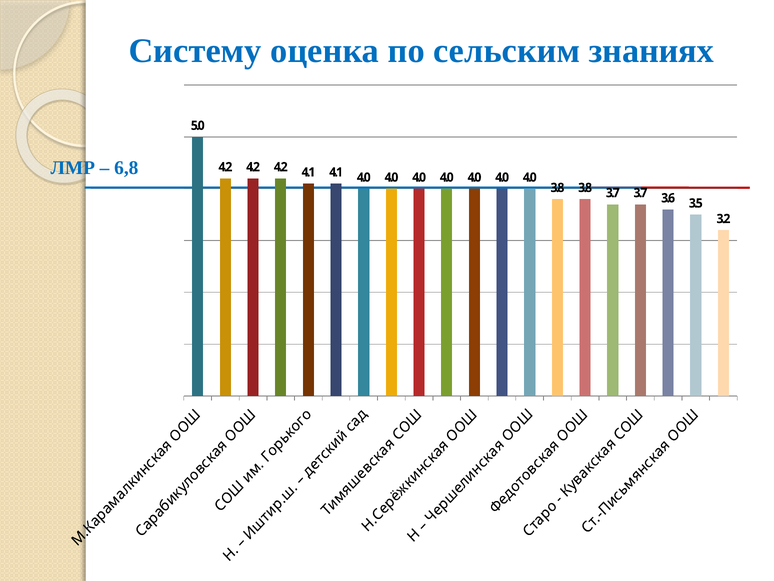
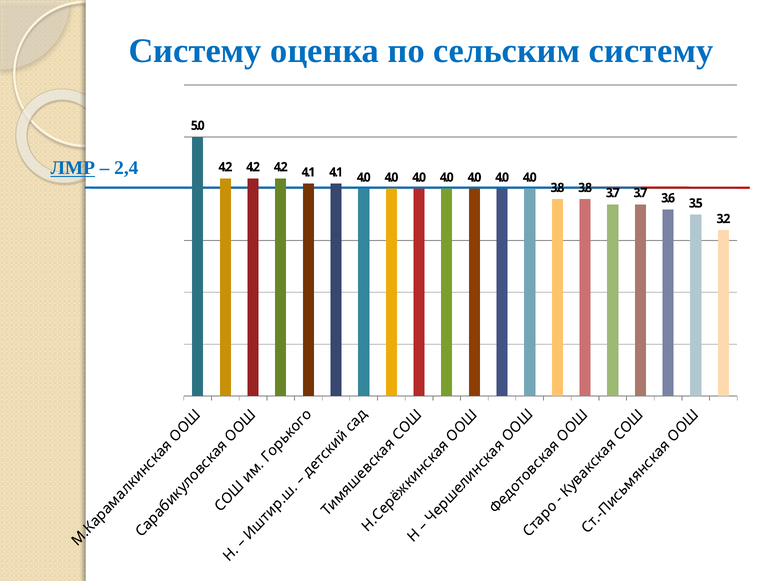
сельским знаниях: знаниях -> систему
ЛМР underline: none -> present
6,8: 6,8 -> 2,4
